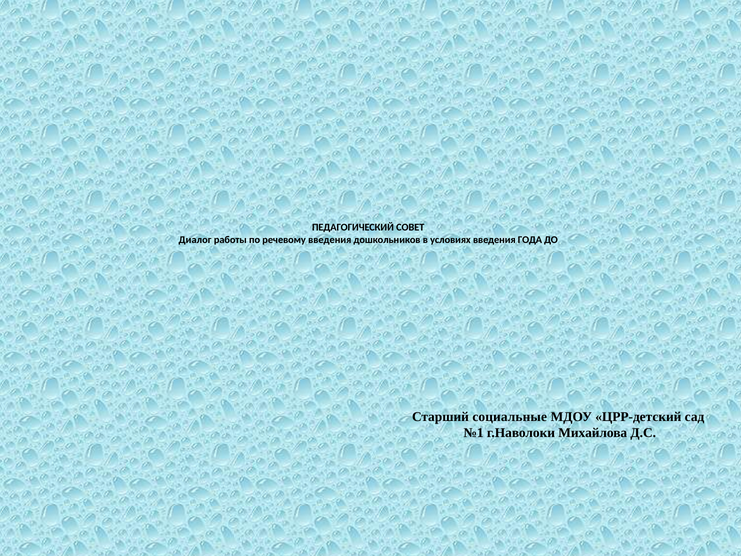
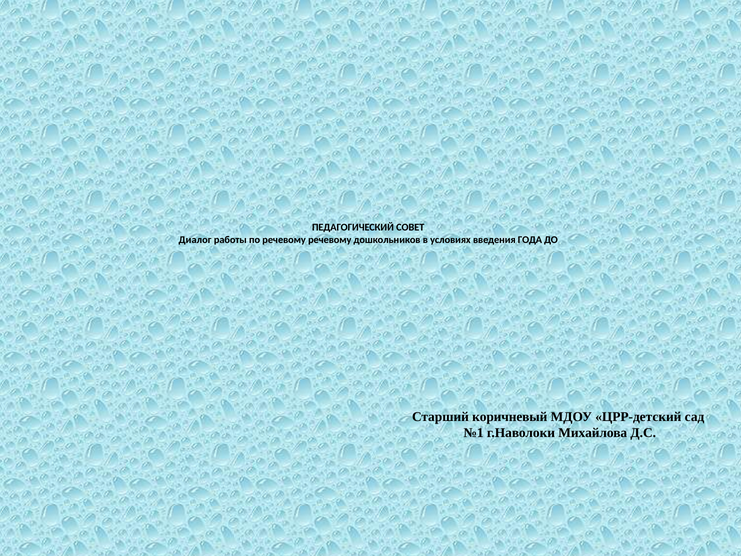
речевому введения: введения -> речевому
социальные: социальные -> коричневый
